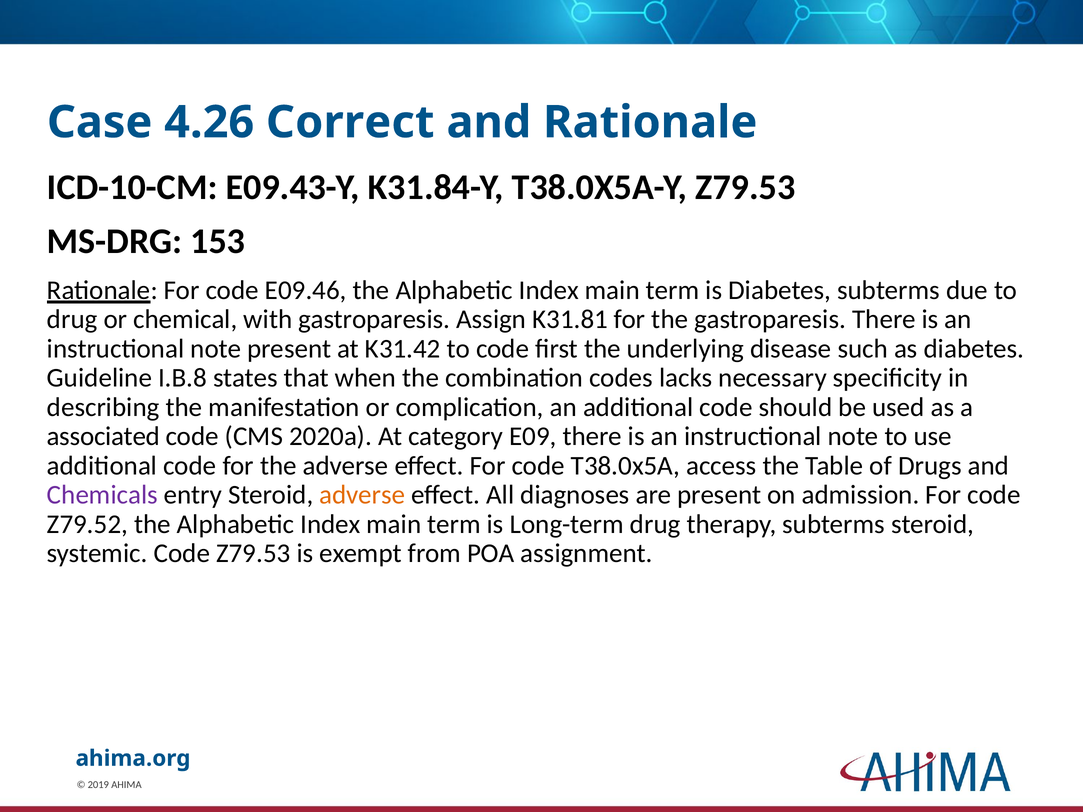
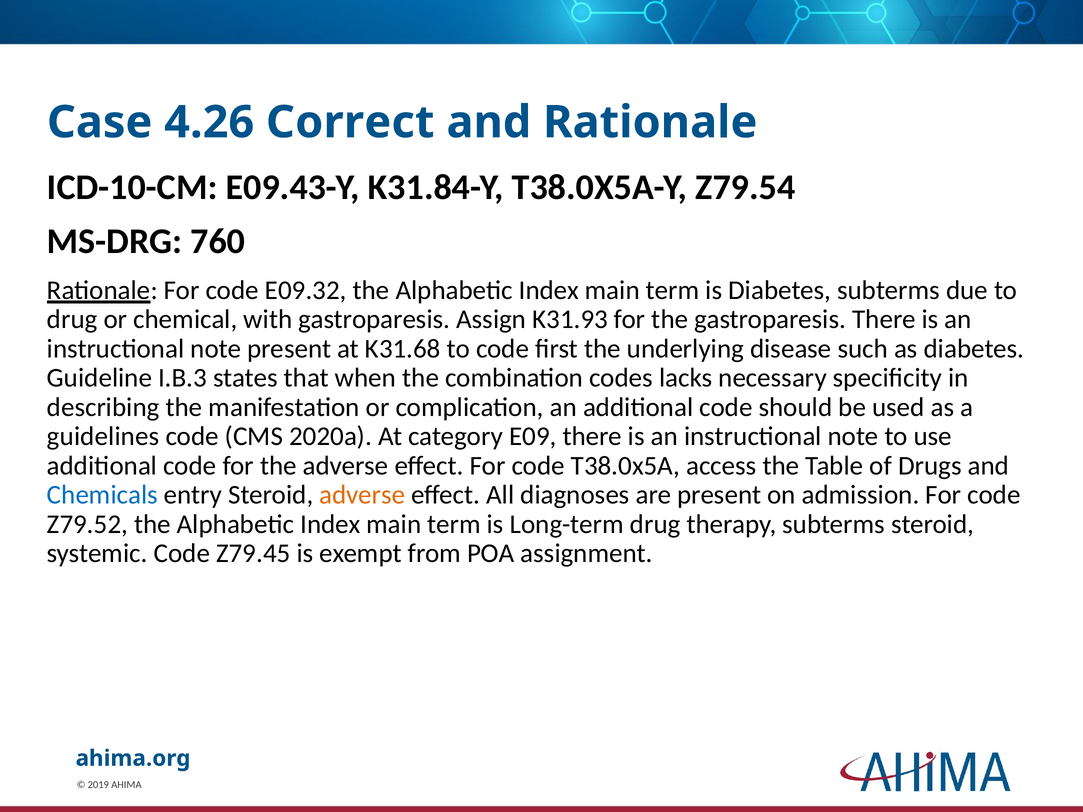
T38.0X5A-Y Z79.53: Z79.53 -> Z79.54
153: 153 -> 760
E09.46: E09.46 -> E09.32
K31.81: K31.81 -> K31.93
K31.42: K31.42 -> K31.68
I.B.8: I.B.8 -> I.B.3
associated: associated -> guidelines
Chemicals colour: purple -> blue
Code Z79.53: Z79.53 -> Z79.45
